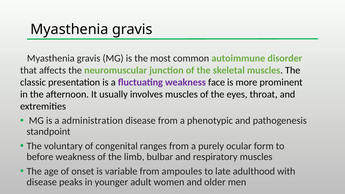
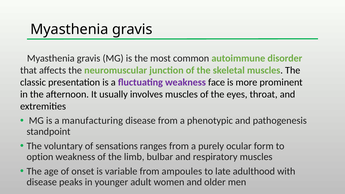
administration: administration -> manufacturing
congenital: congenital -> sensations
before: before -> option
